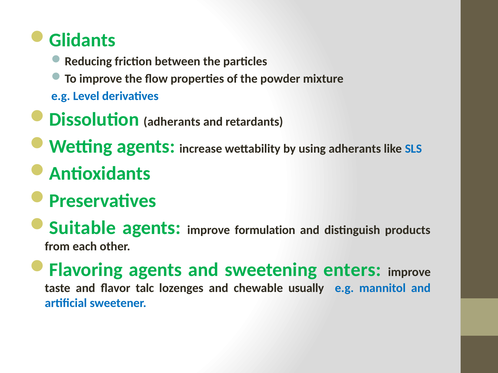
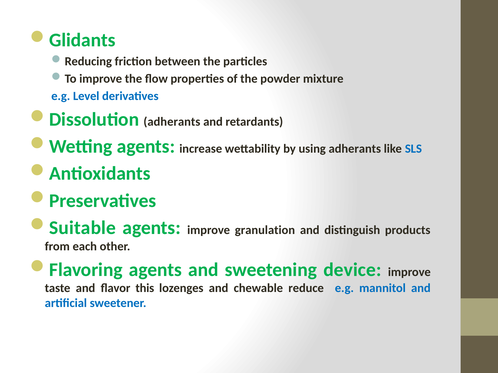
formulation: formulation -> granulation
enters: enters -> device
talc: talc -> this
usually: usually -> reduce
